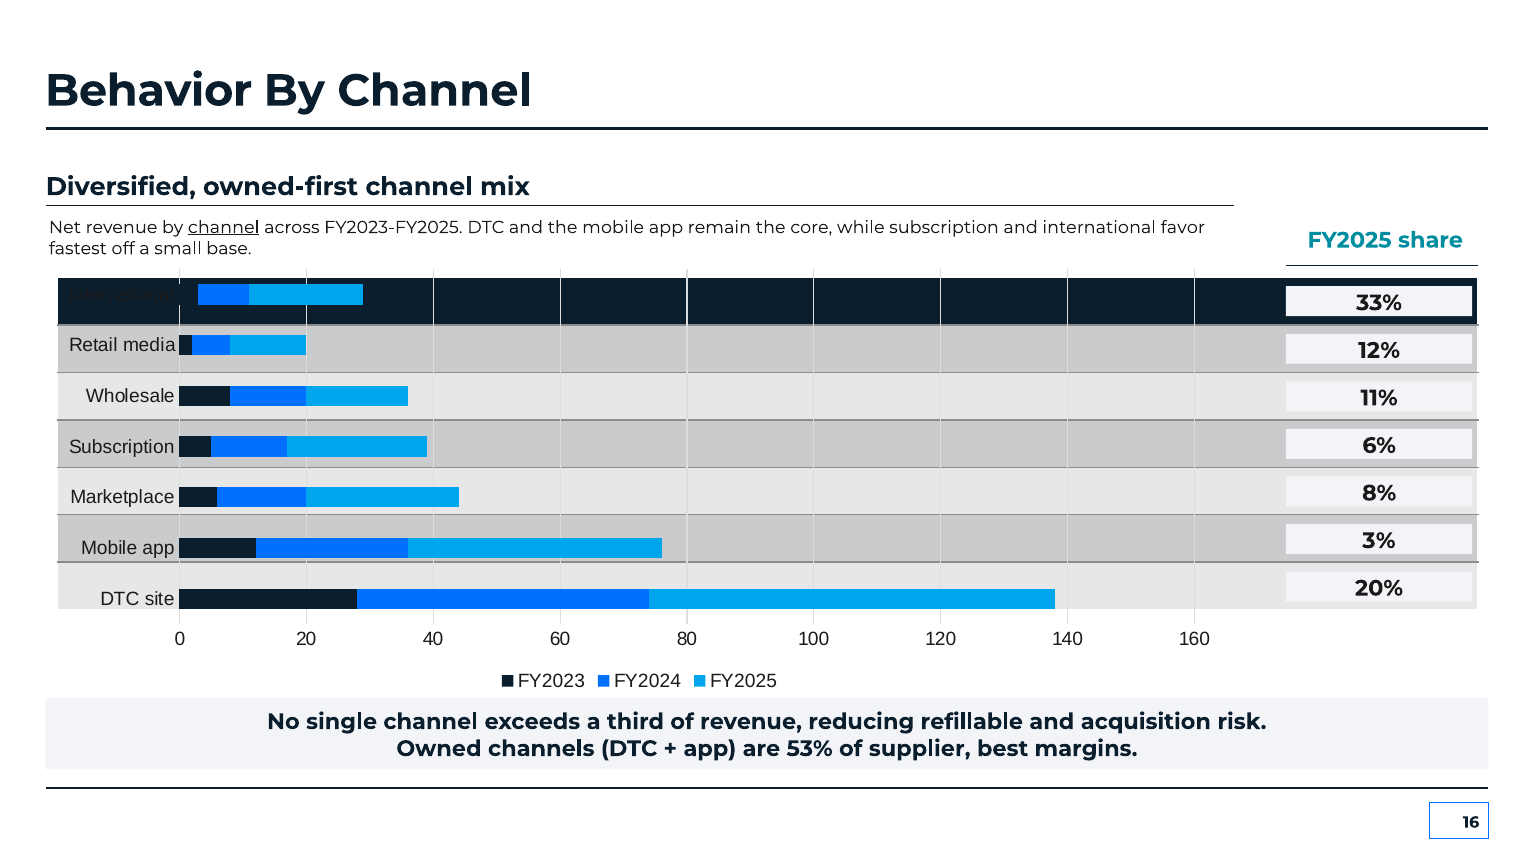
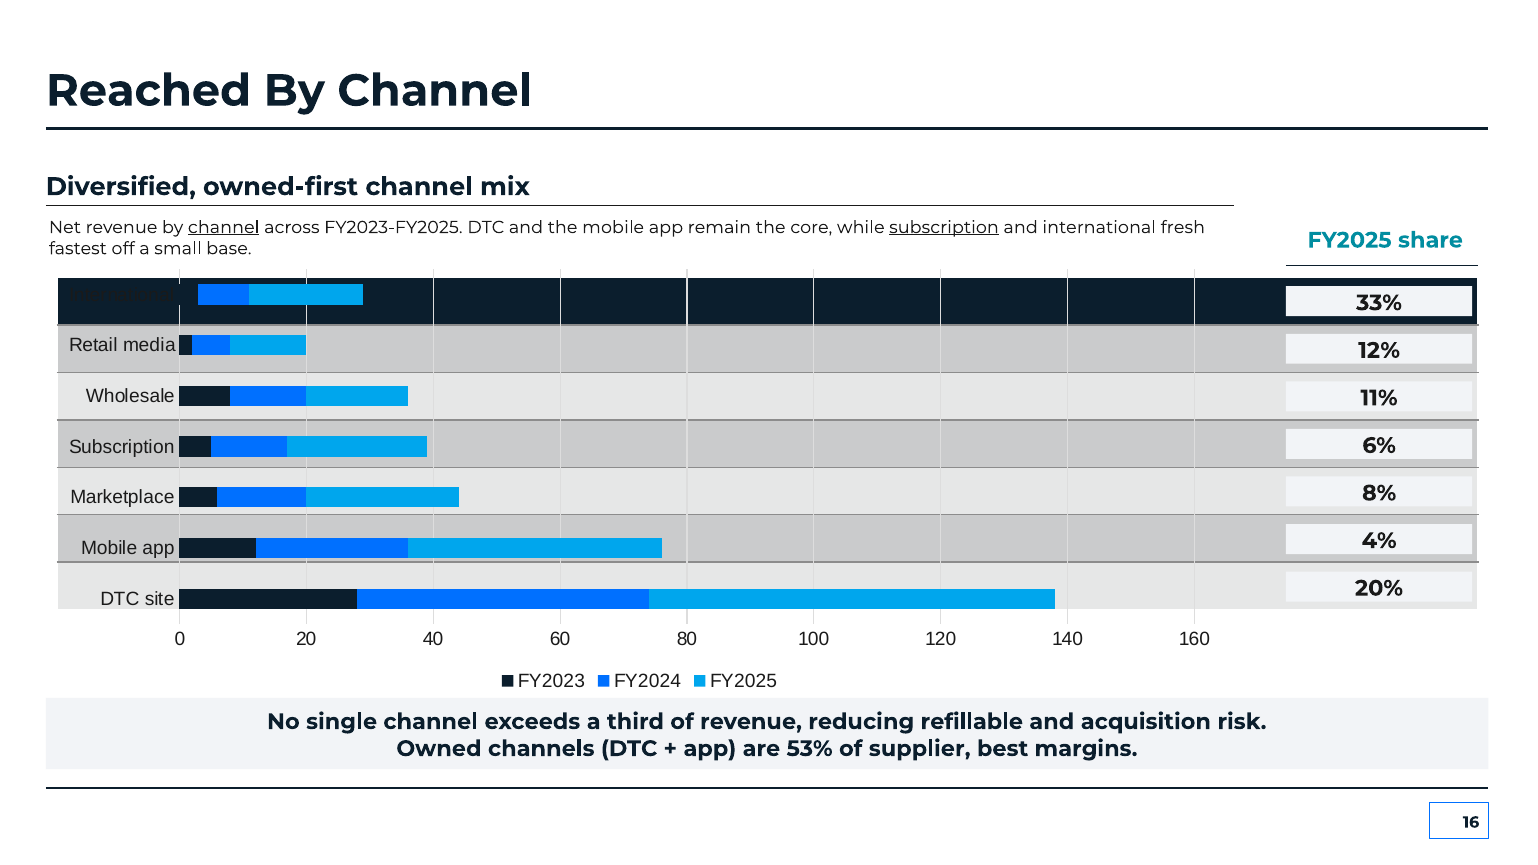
Behavior: Behavior -> Reached
subscription at (944, 227) underline: none -> present
favor: favor -> fresh
3%: 3% -> 4%
